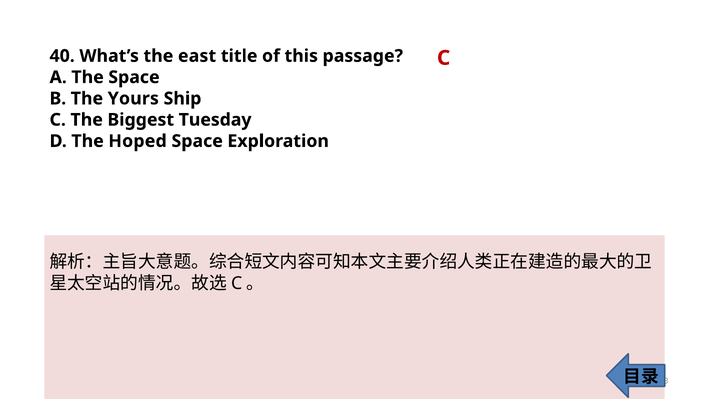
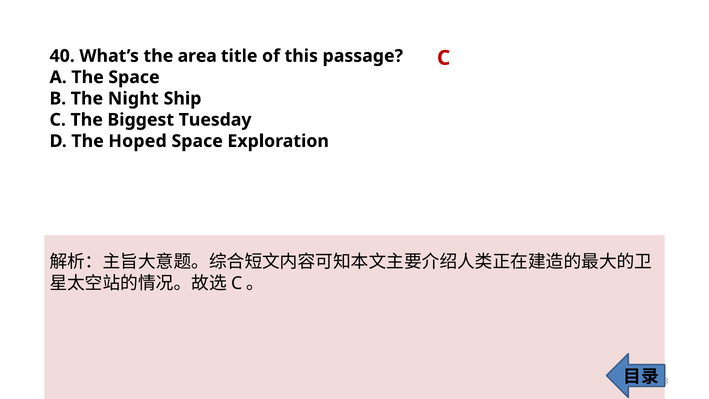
east: east -> area
Yours: Yours -> Night
